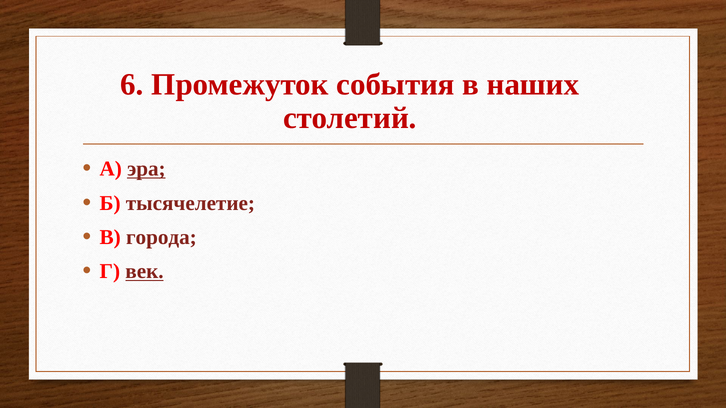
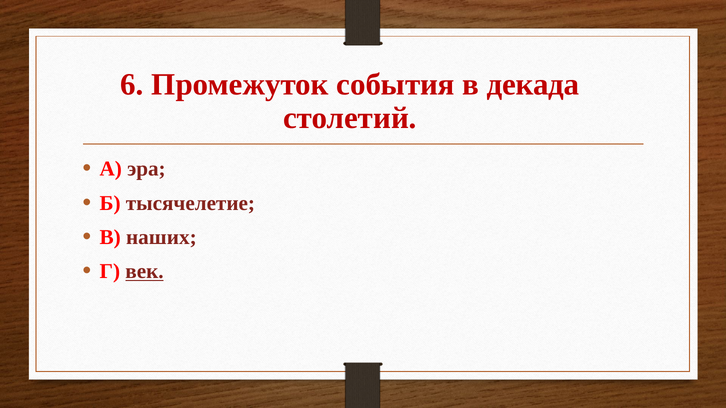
наших: наших -> декада
эра underline: present -> none
города: города -> наших
